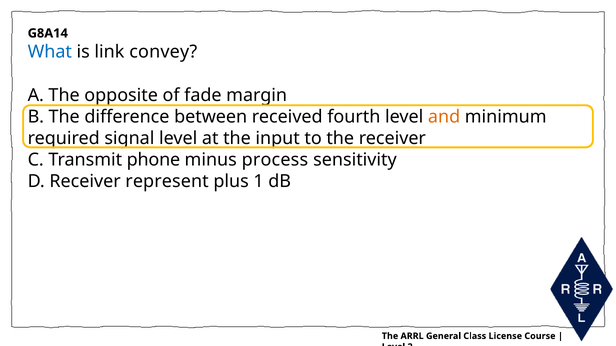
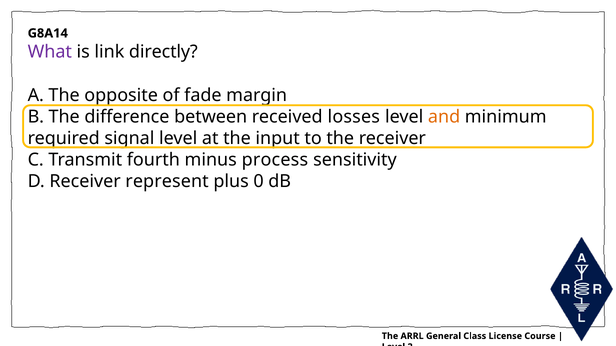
What colour: blue -> purple
convey: convey -> directly
fourth: fourth -> losses
phone: phone -> fourth
1: 1 -> 0
